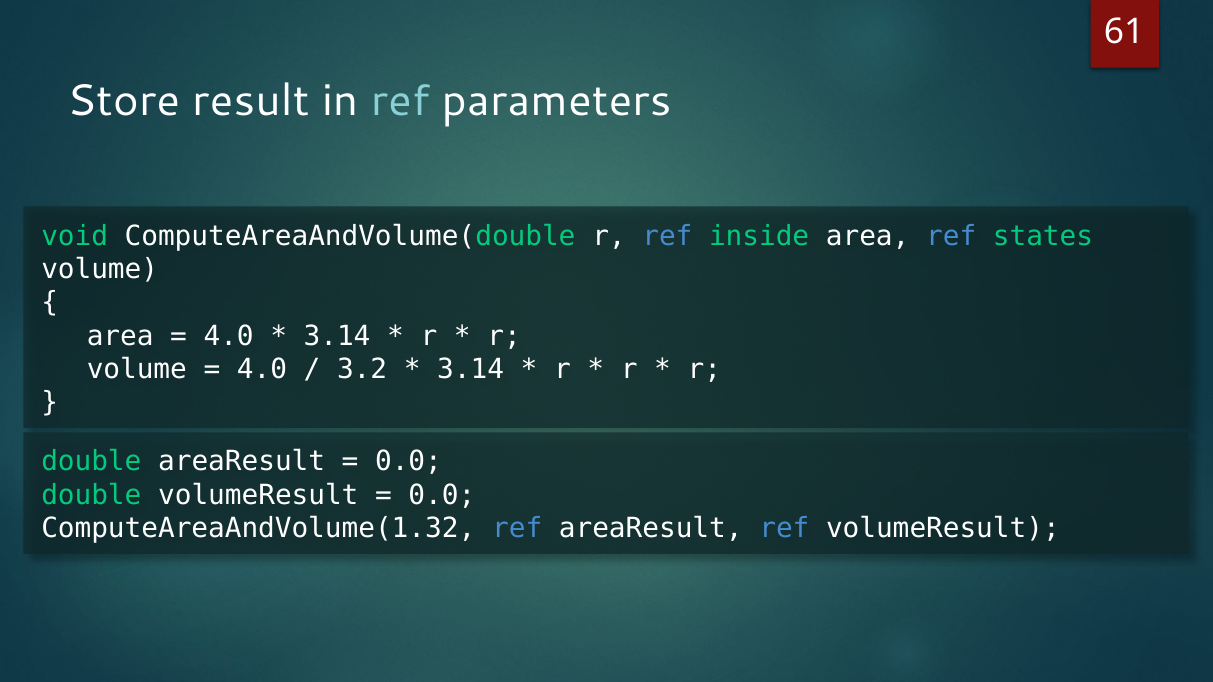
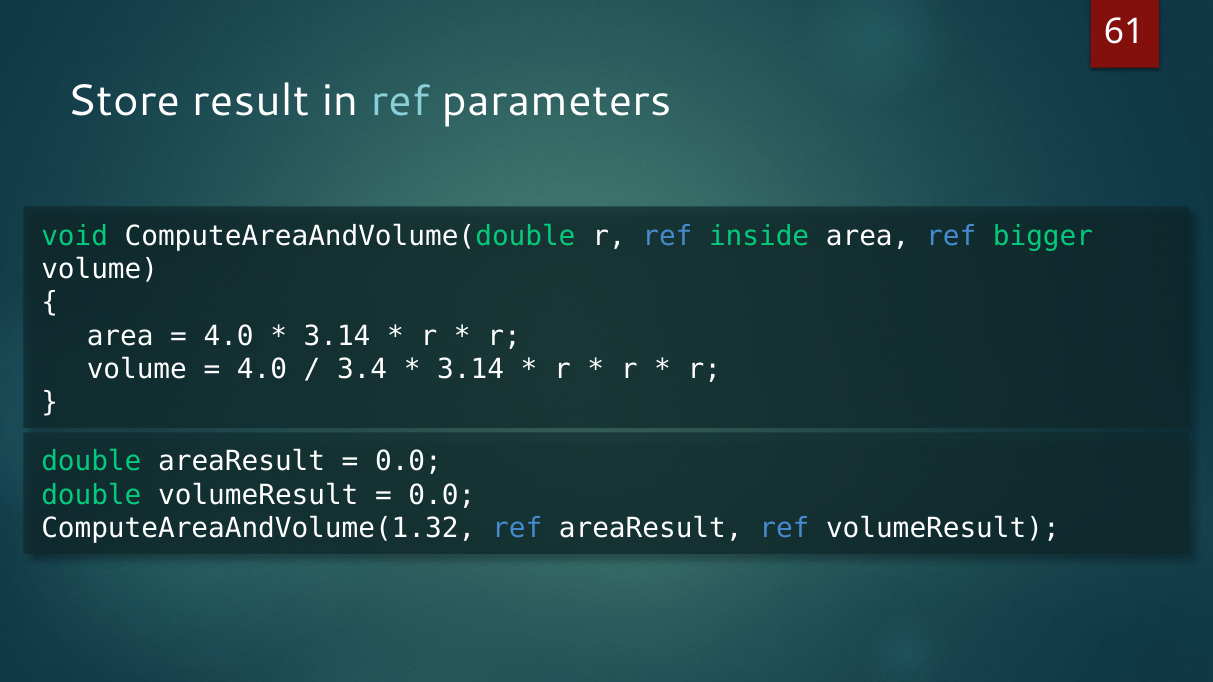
states: states -> bigger
3.2: 3.2 -> 3.4
